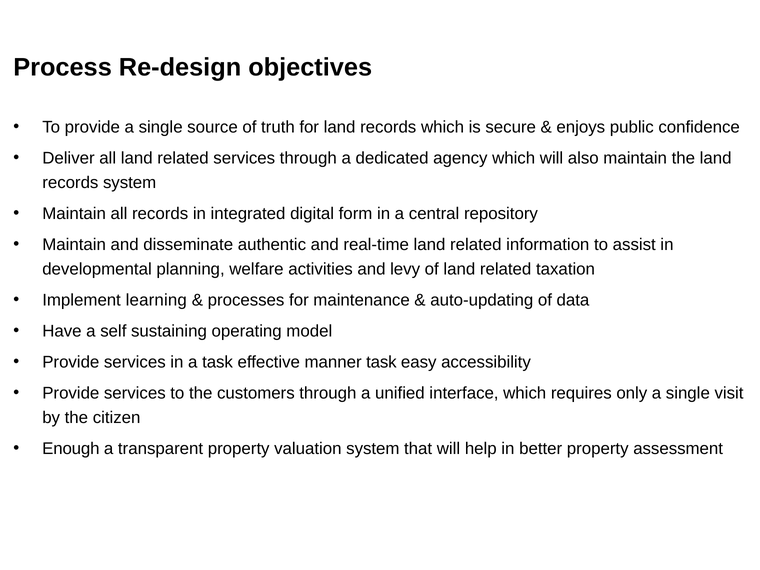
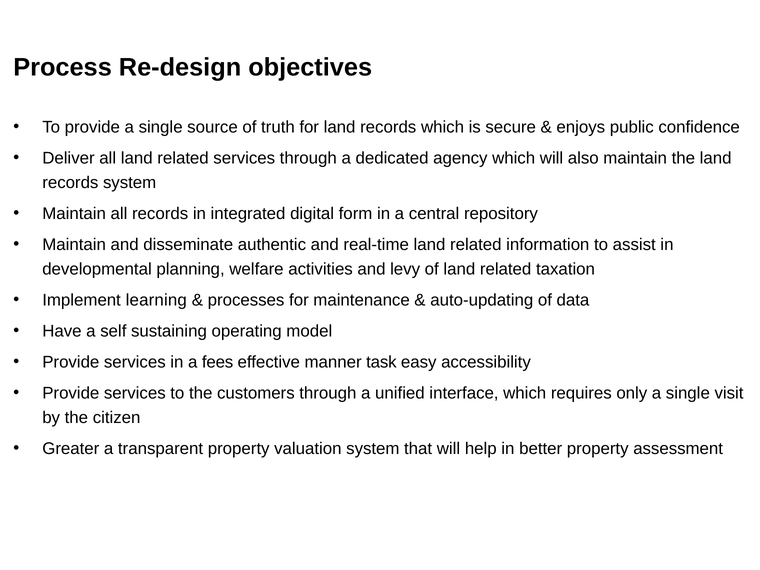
a task: task -> fees
Enough: Enough -> Greater
